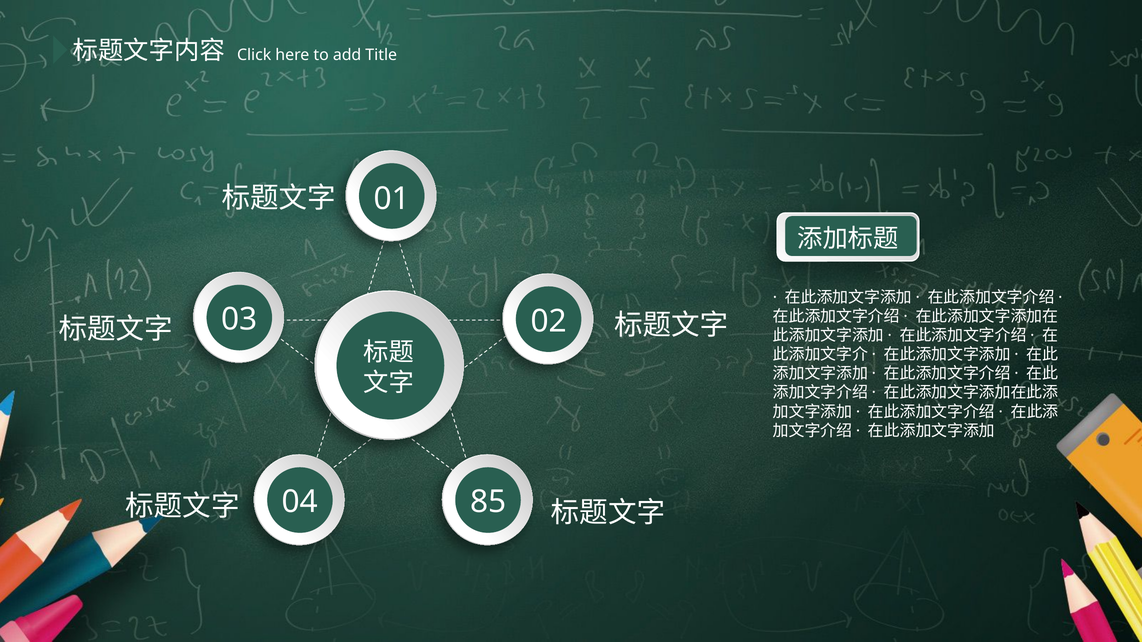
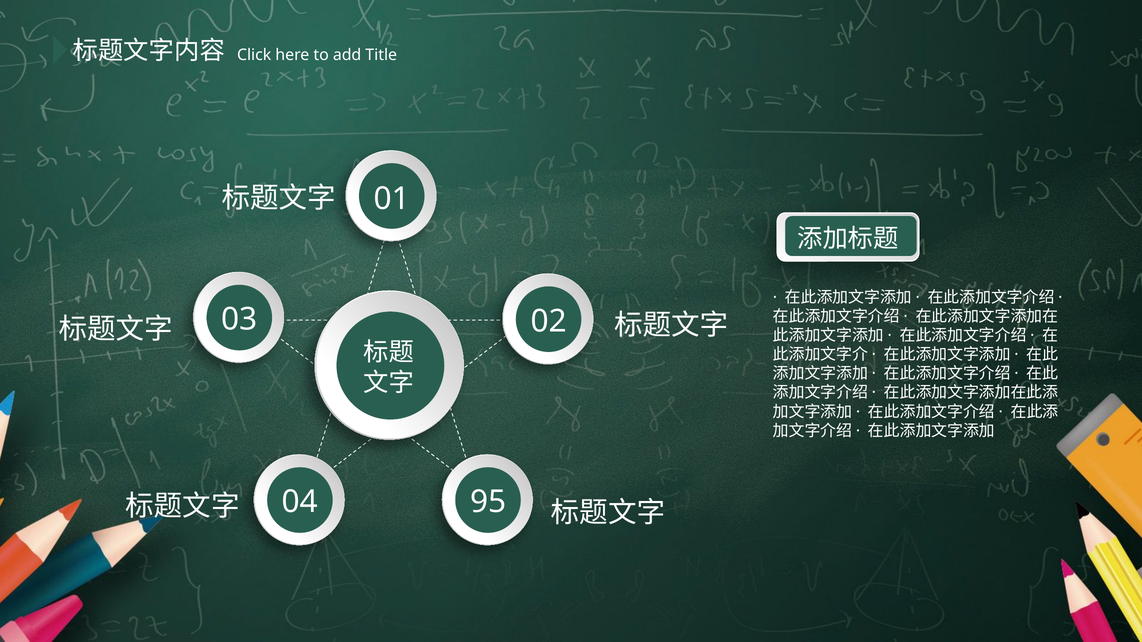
85: 85 -> 95
